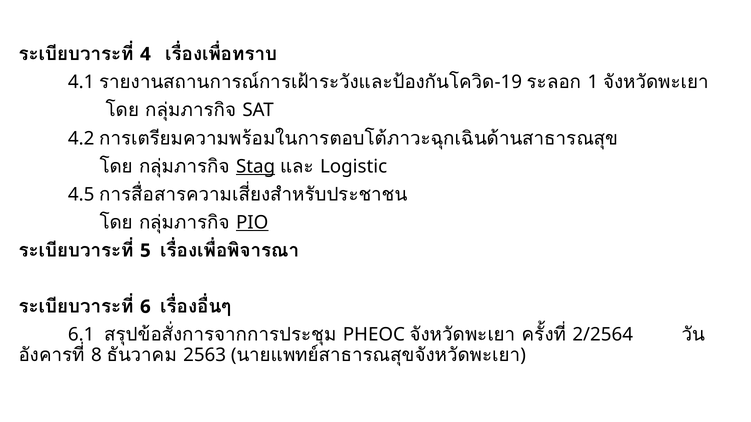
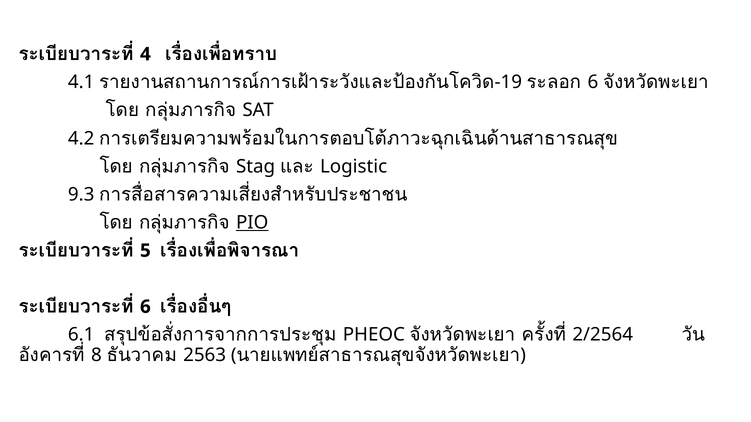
1 at (593, 82): 1 -> 6
Stag underline: present -> none
4.5: 4.5 -> 9.3
